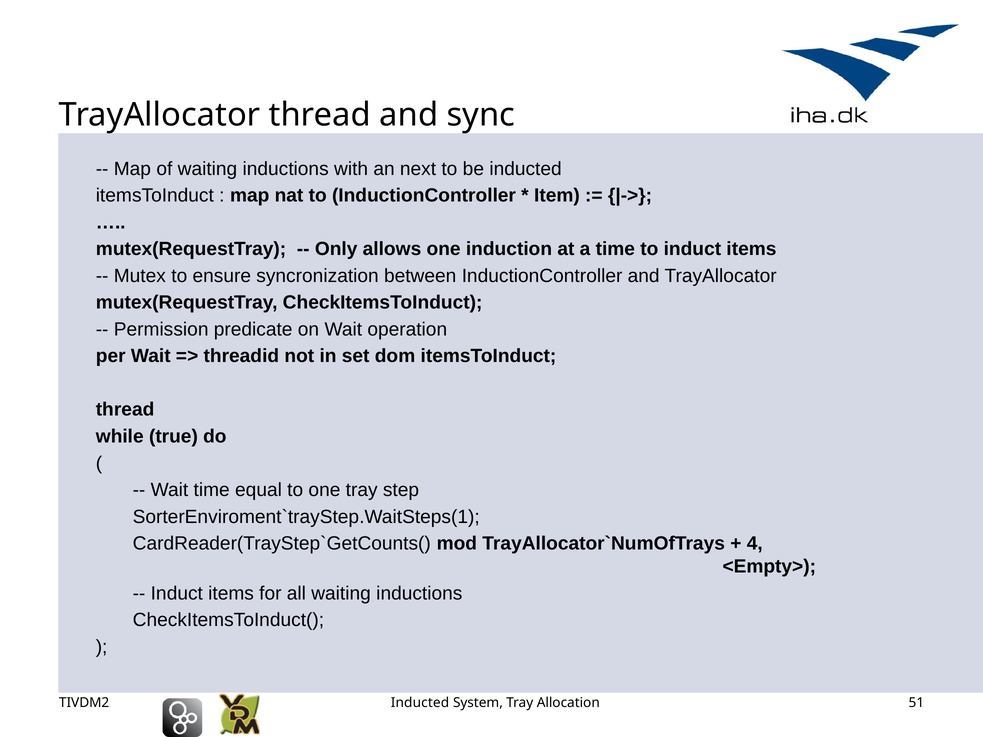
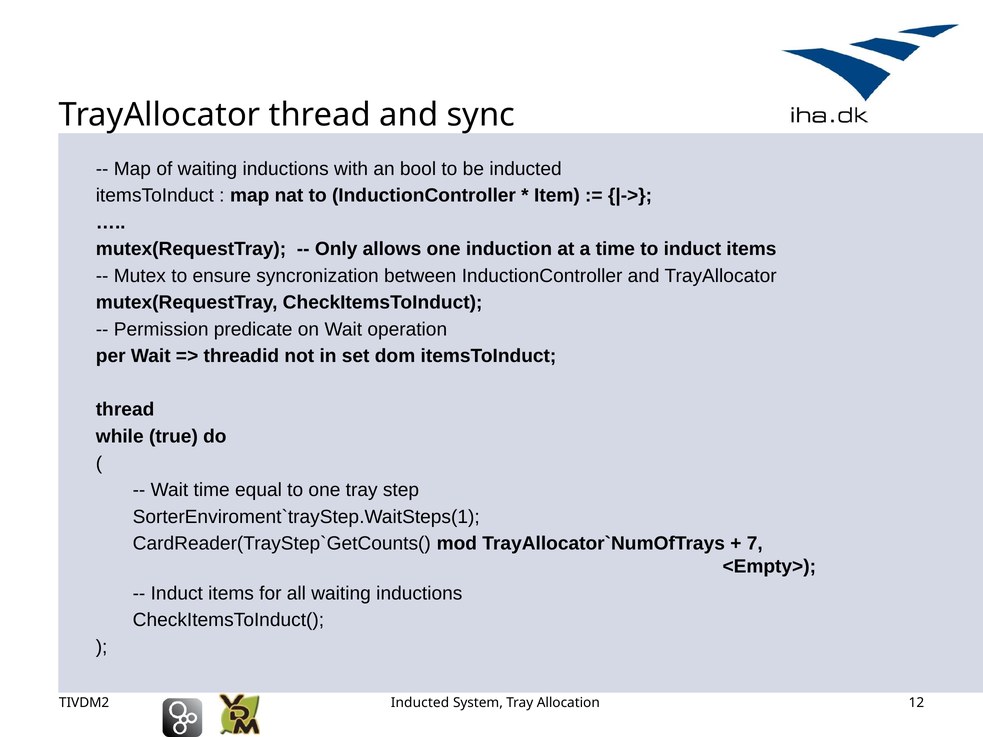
next: next -> bool
4: 4 -> 7
51: 51 -> 12
